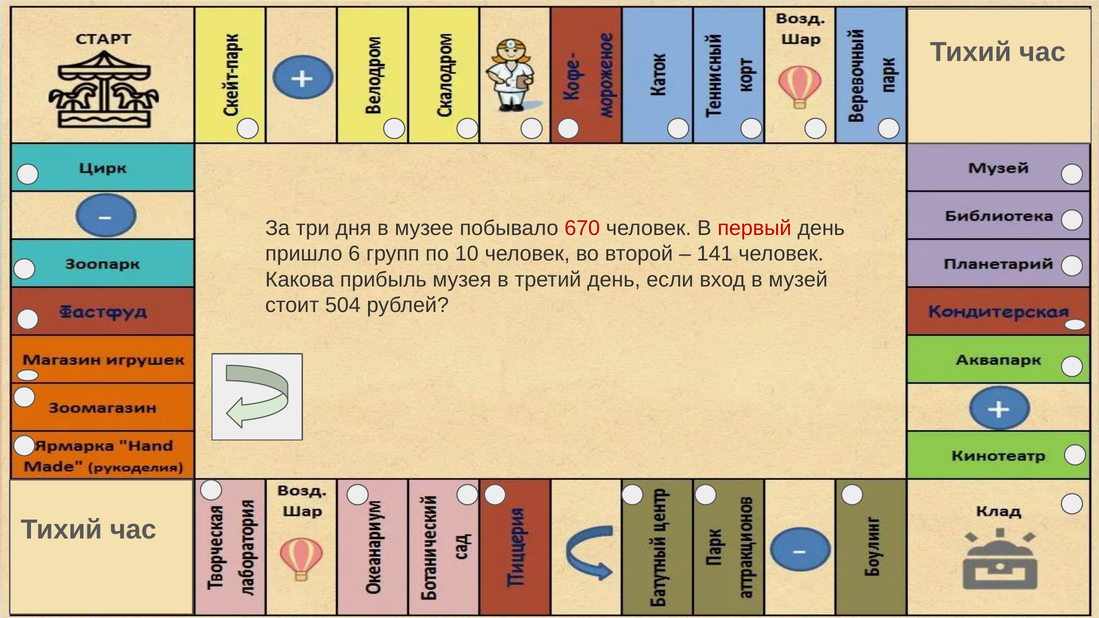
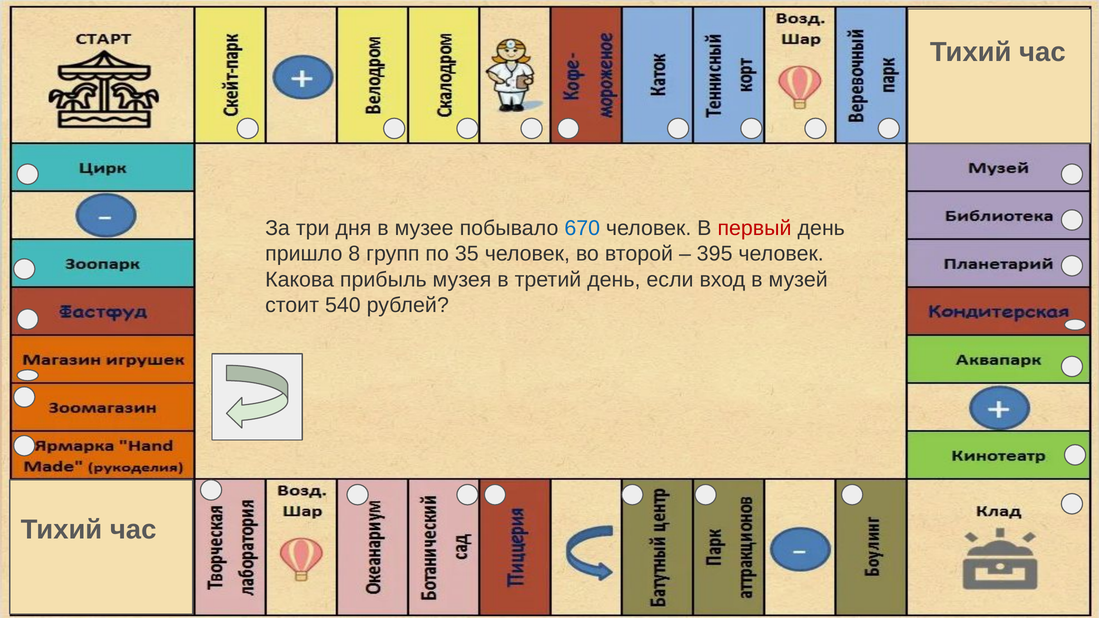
670 colour: red -> blue
6: 6 -> 8
10: 10 -> 35
141: 141 -> 395
504: 504 -> 540
